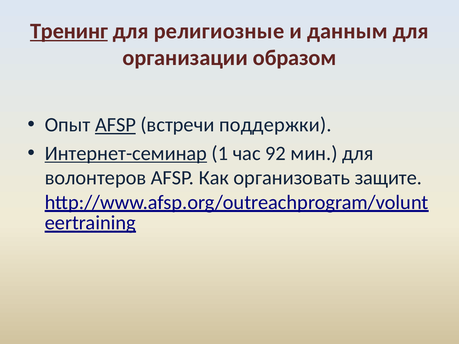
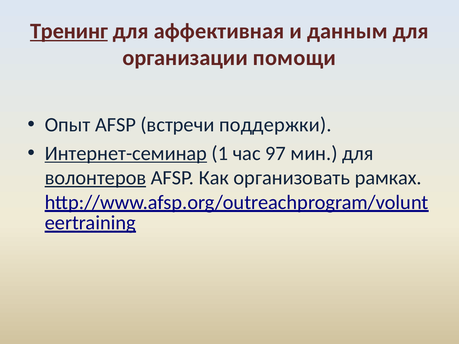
религиозные: религиозные -> аффективная
образом: образом -> помощи
AFSP at (115, 125) underline: present -> none
92: 92 -> 97
волонтеров underline: none -> present
защите: защите -> рамках
